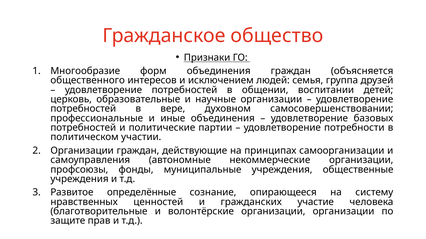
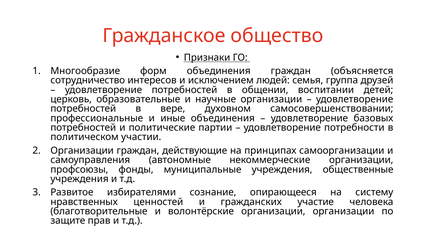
общественного: общественного -> сотрудничество
определённые: определённые -> избирателями
